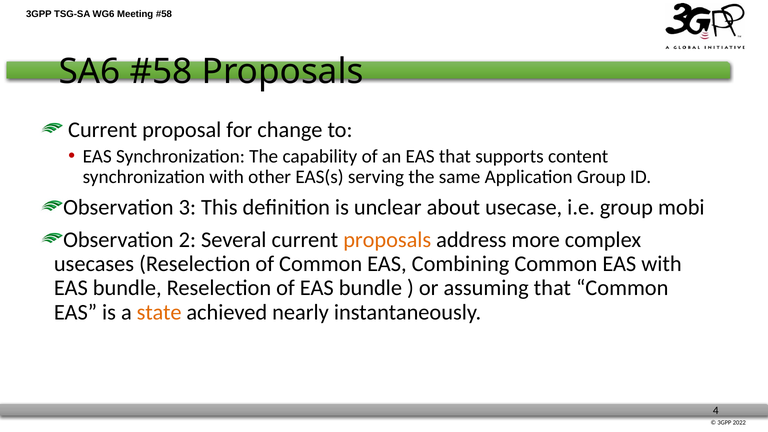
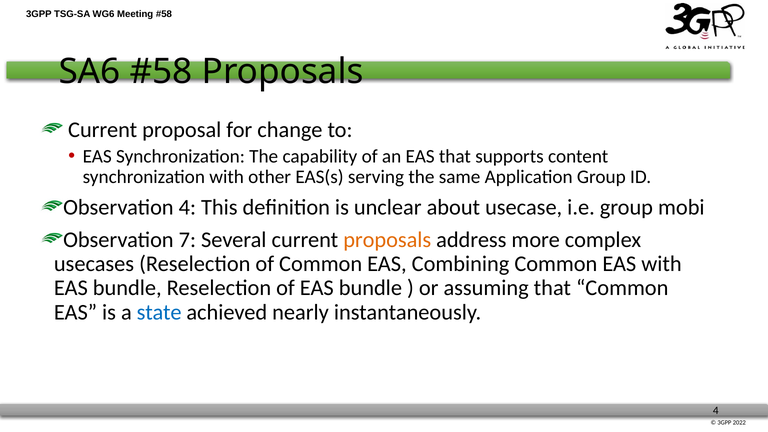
Observation 3: 3 -> 4
2: 2 -> 7
state colour: orange -> blue
